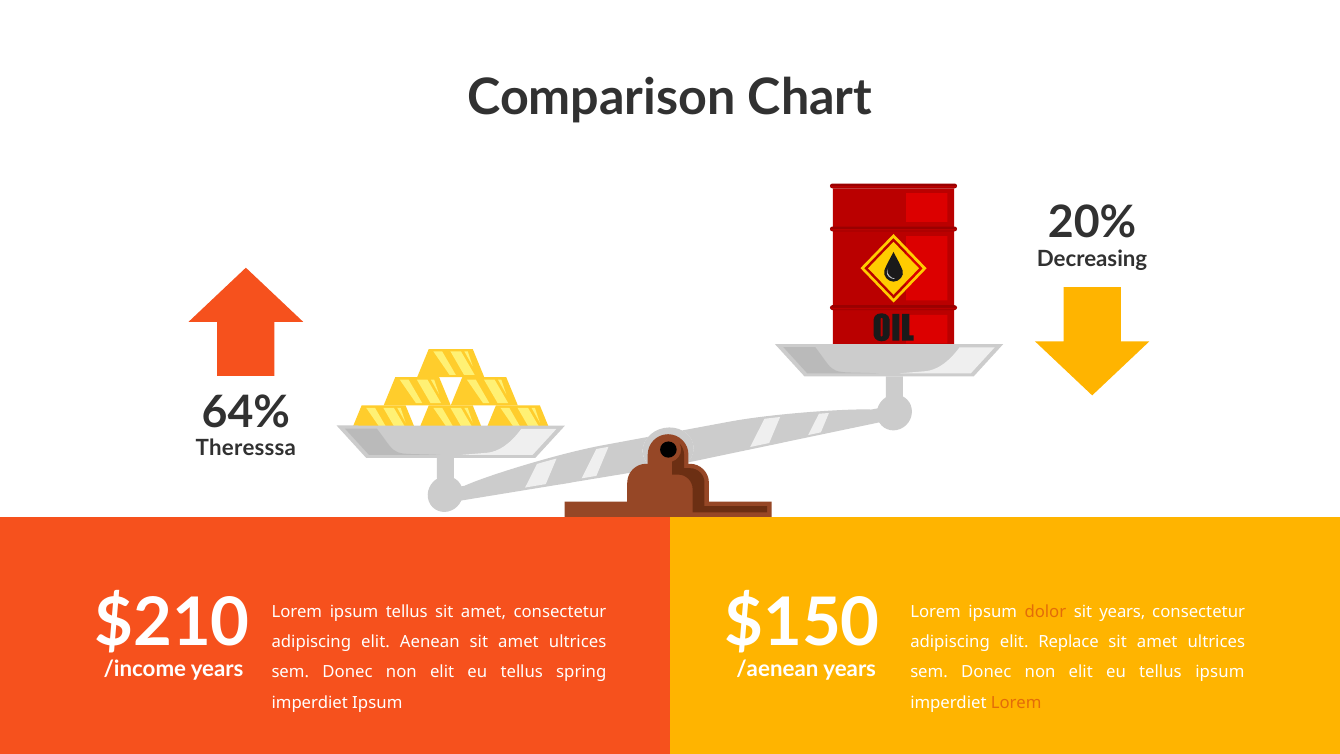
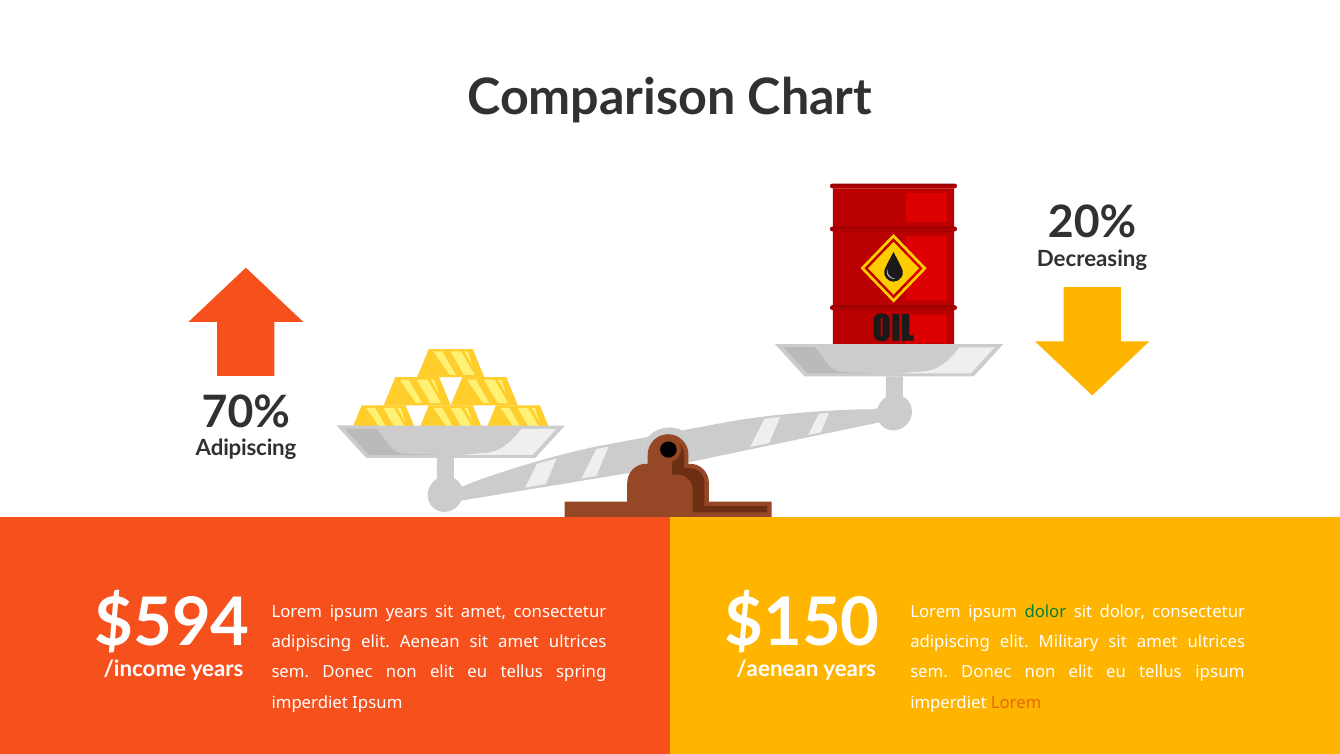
64%: 64% -> 70%
Theresssa at (246, 448): Theresssa -> Adipiscing
$210: $210 -> $594
ipsum tellus: tellus -> years
dolor at (1045, 612) colour: orange -> green
sit years: years -> dolor
Replace: Replace -> Military
